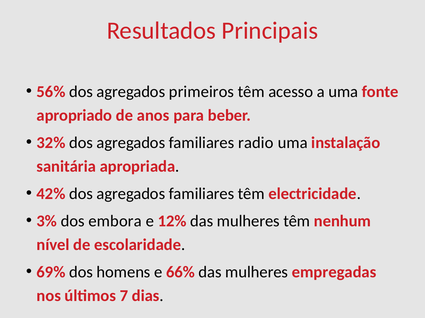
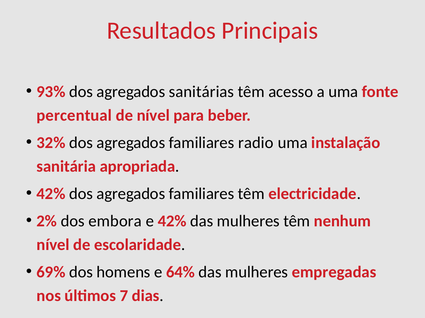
56%: 56% -> 93%
primeiros: primeiros -> sanitárias
apropriado: apropriado -> percentual
de anos: anos -> nível
3%: 3% -> 2%
e 12%: 12% -> 42%
66%: 66% -> 64%
